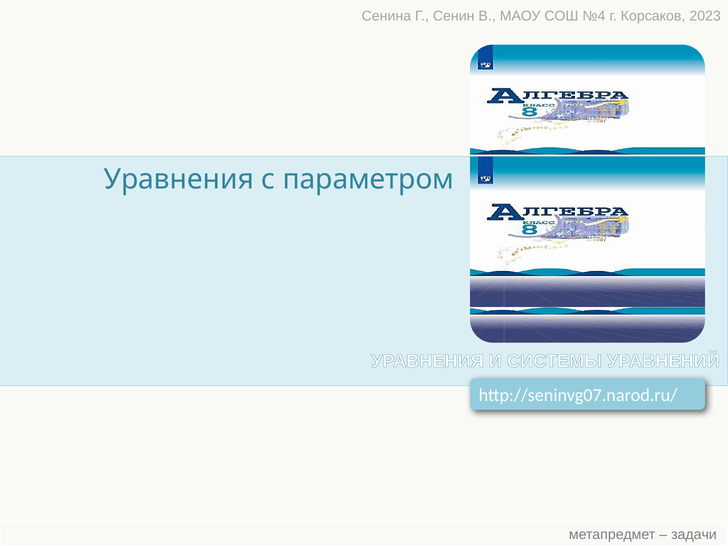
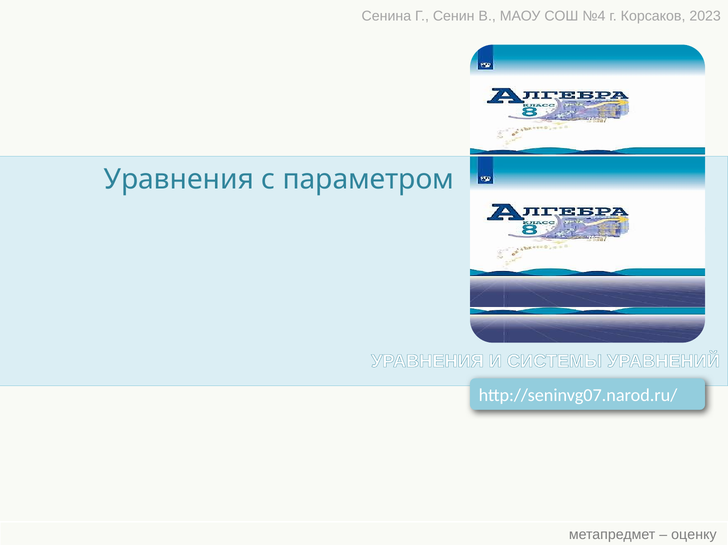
задачи: задачи -> оценку
